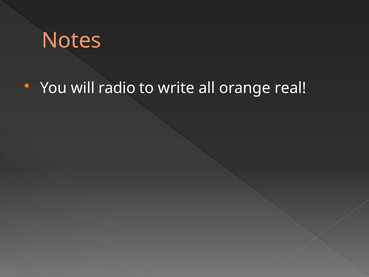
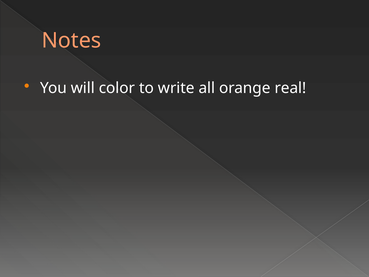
radio: radio -> color
